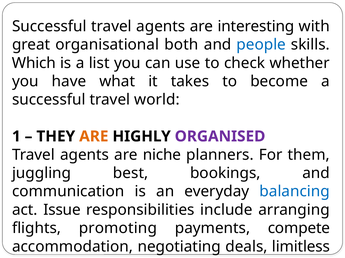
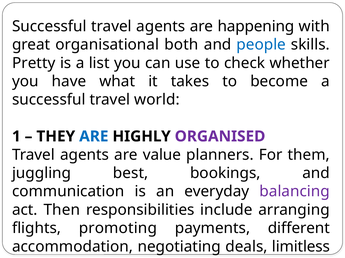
interesting: interesting -> happening
Which: Which -> Pretty
ARE at (94, 137) colour: orange -> blue
niche: niche -> value
balancing colour: blue -> purple
Issue: Issue -> Then
compete: compete -> different
